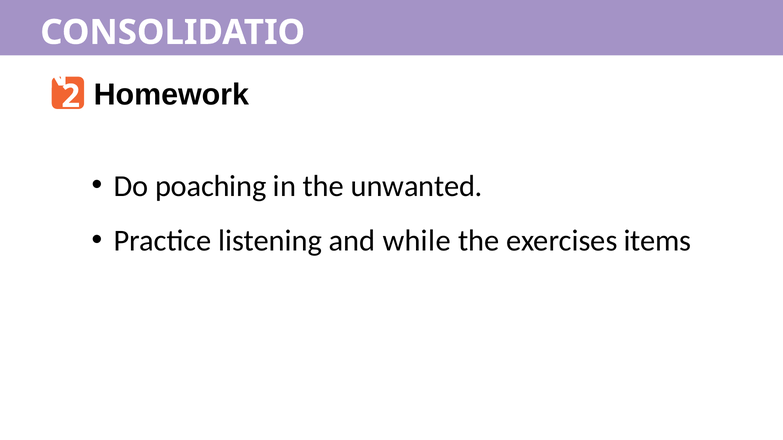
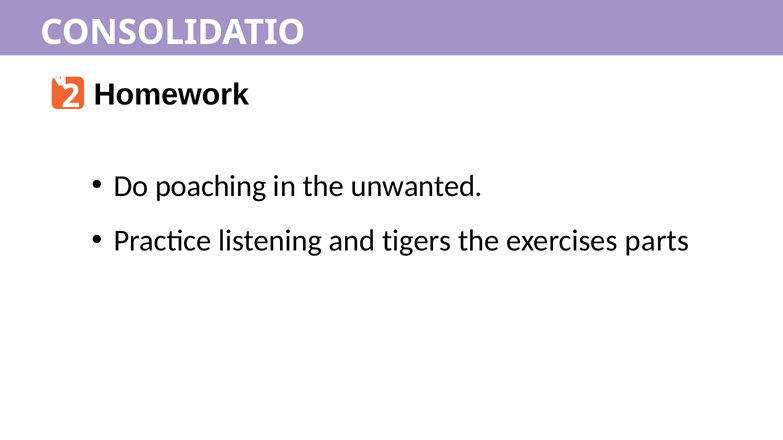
while: while -> tigers
items: items -> parts
